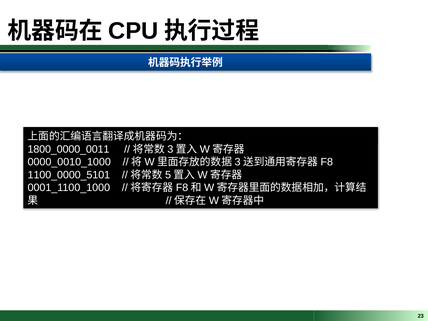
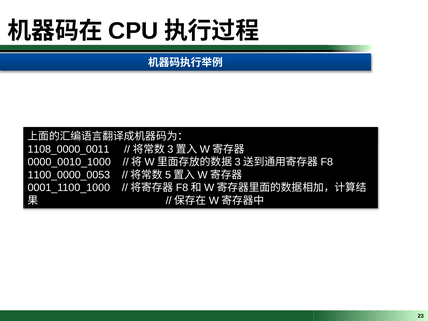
1800_0000_0011: 1800_0000_0011 -> 1108_0000_0011
1100_0000_5101: 1100_0000_5101 -> 1100_0000_0053
